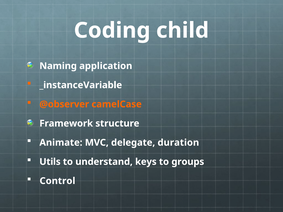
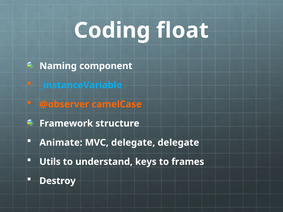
child: child -> float
application: application -> component
_instanceVariable colour: white -> light blue
delegate duration: duration -> delegate
groups: groups -> frames
Control: Control -> Destroy
